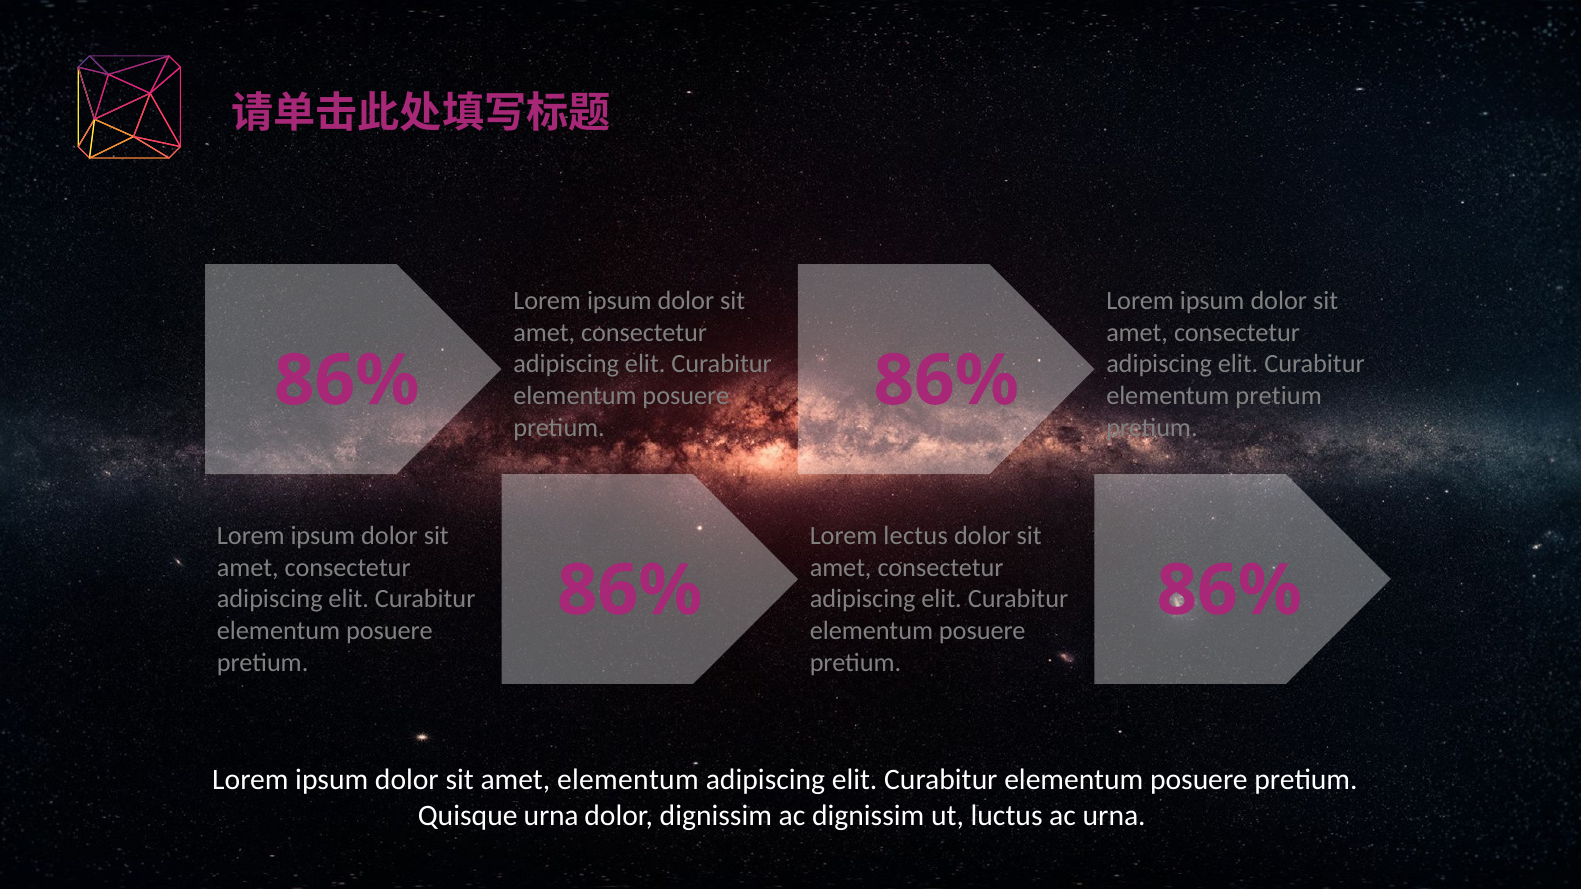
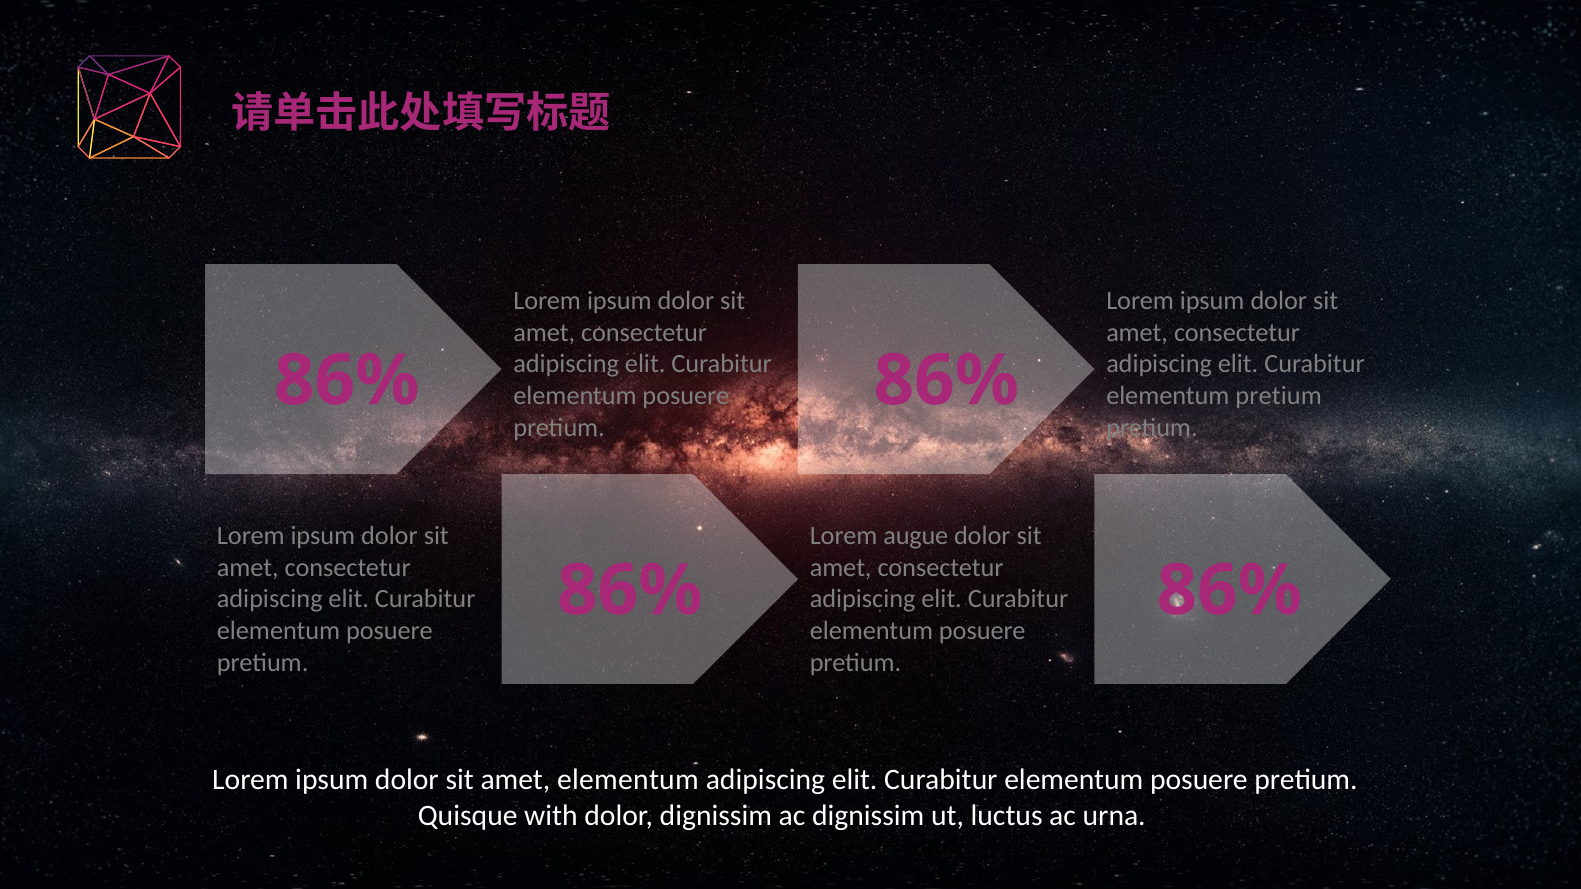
lectus: lectus -> augue
Quisque urna: urna -> with
